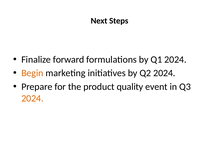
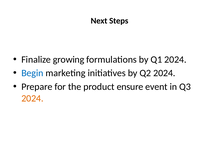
forward: forward -> growing
Begin colour: orange -> blue
quality: quality -> ensure
